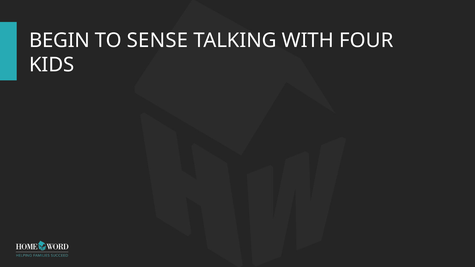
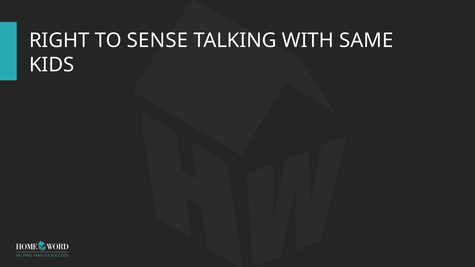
BEGIN: BEGIN -> RIGHT
FOUR: FOUR -> SAME
